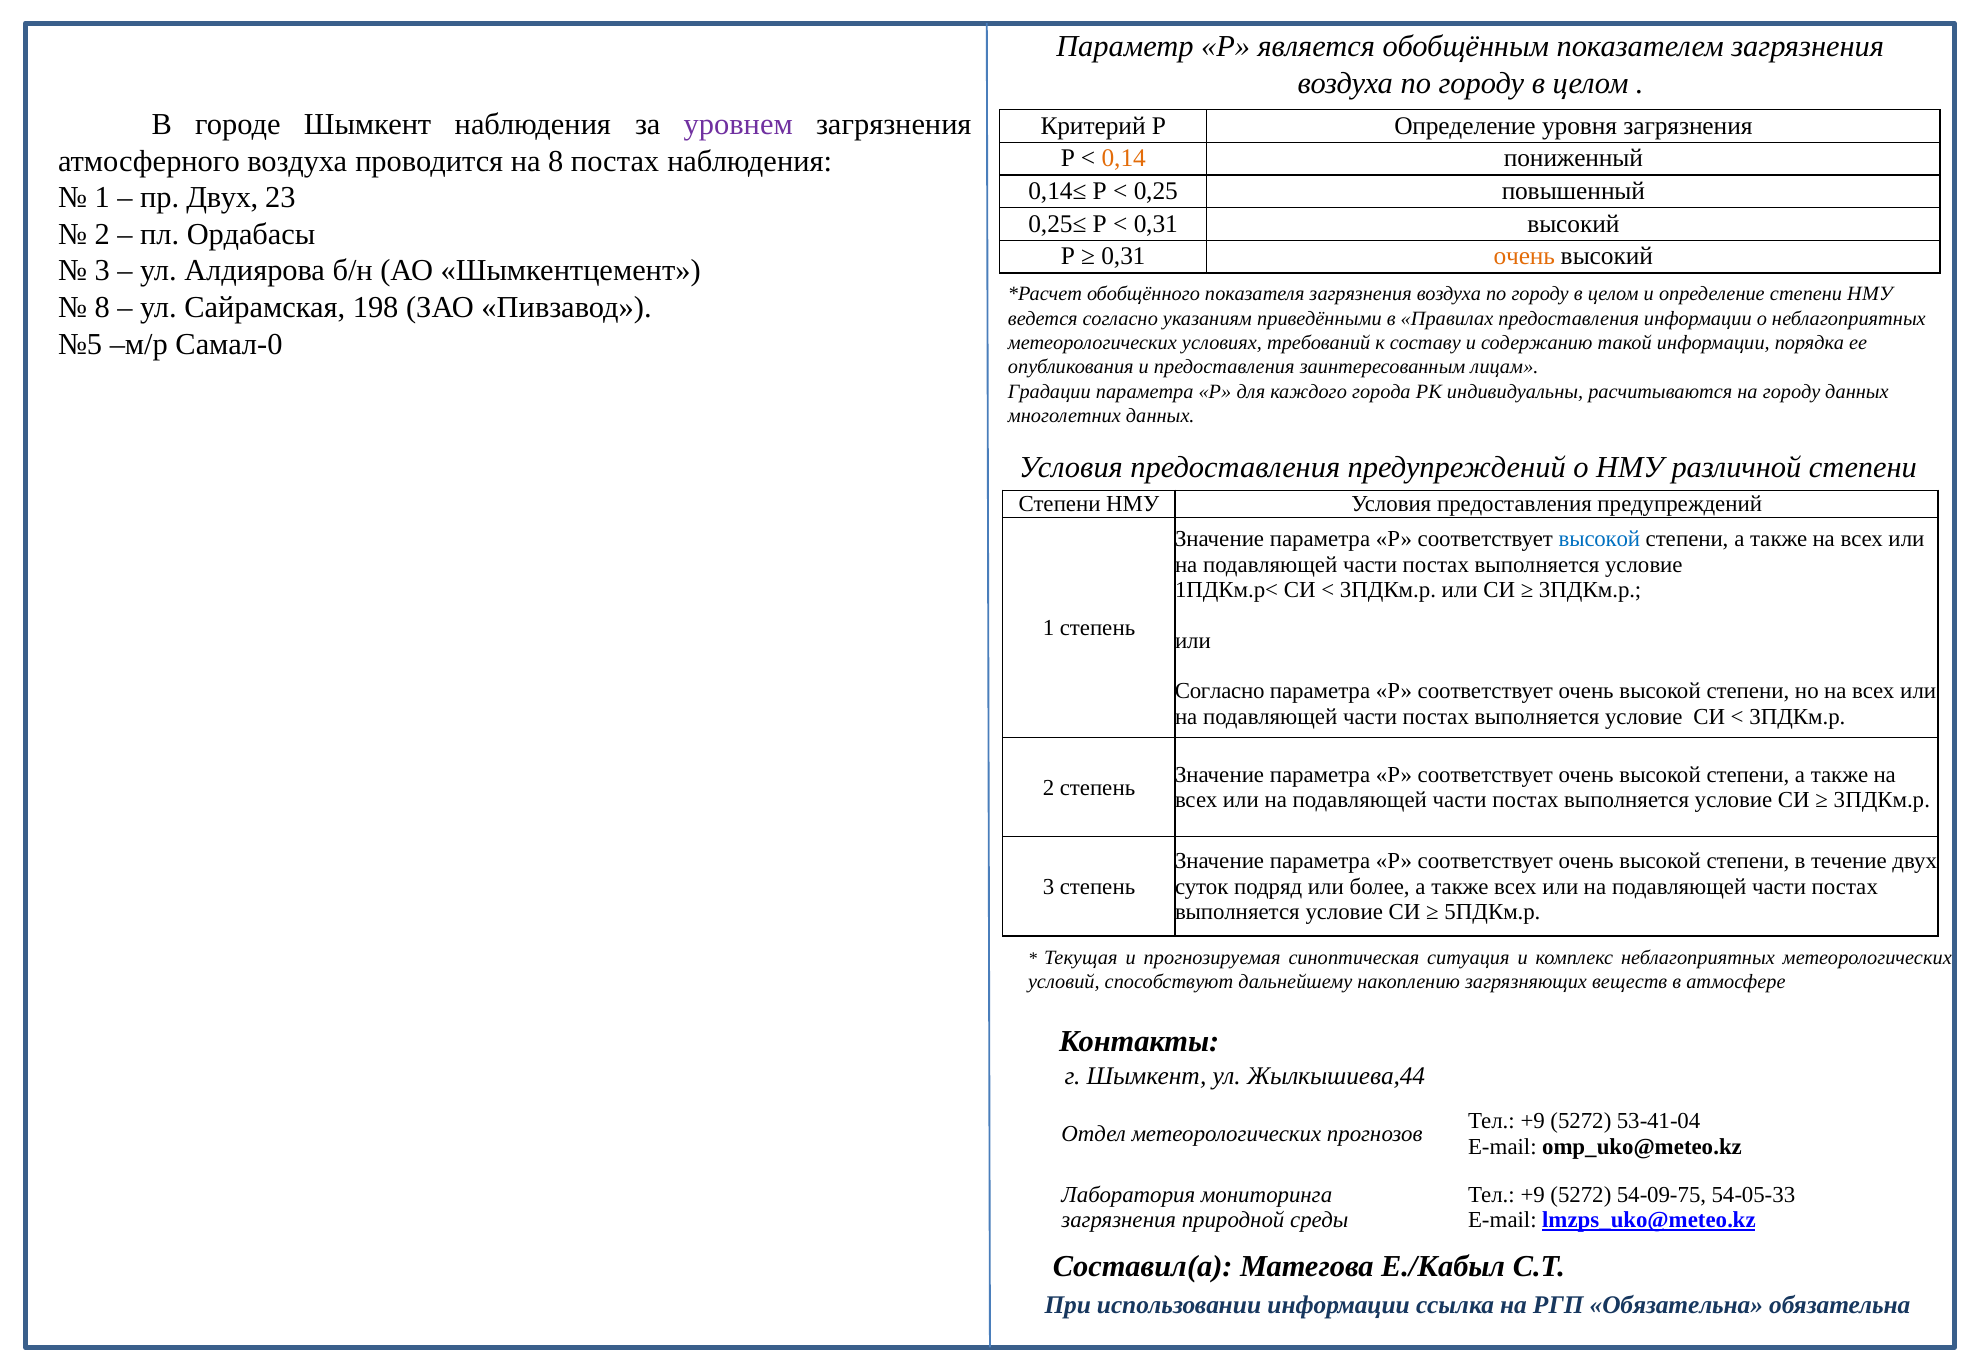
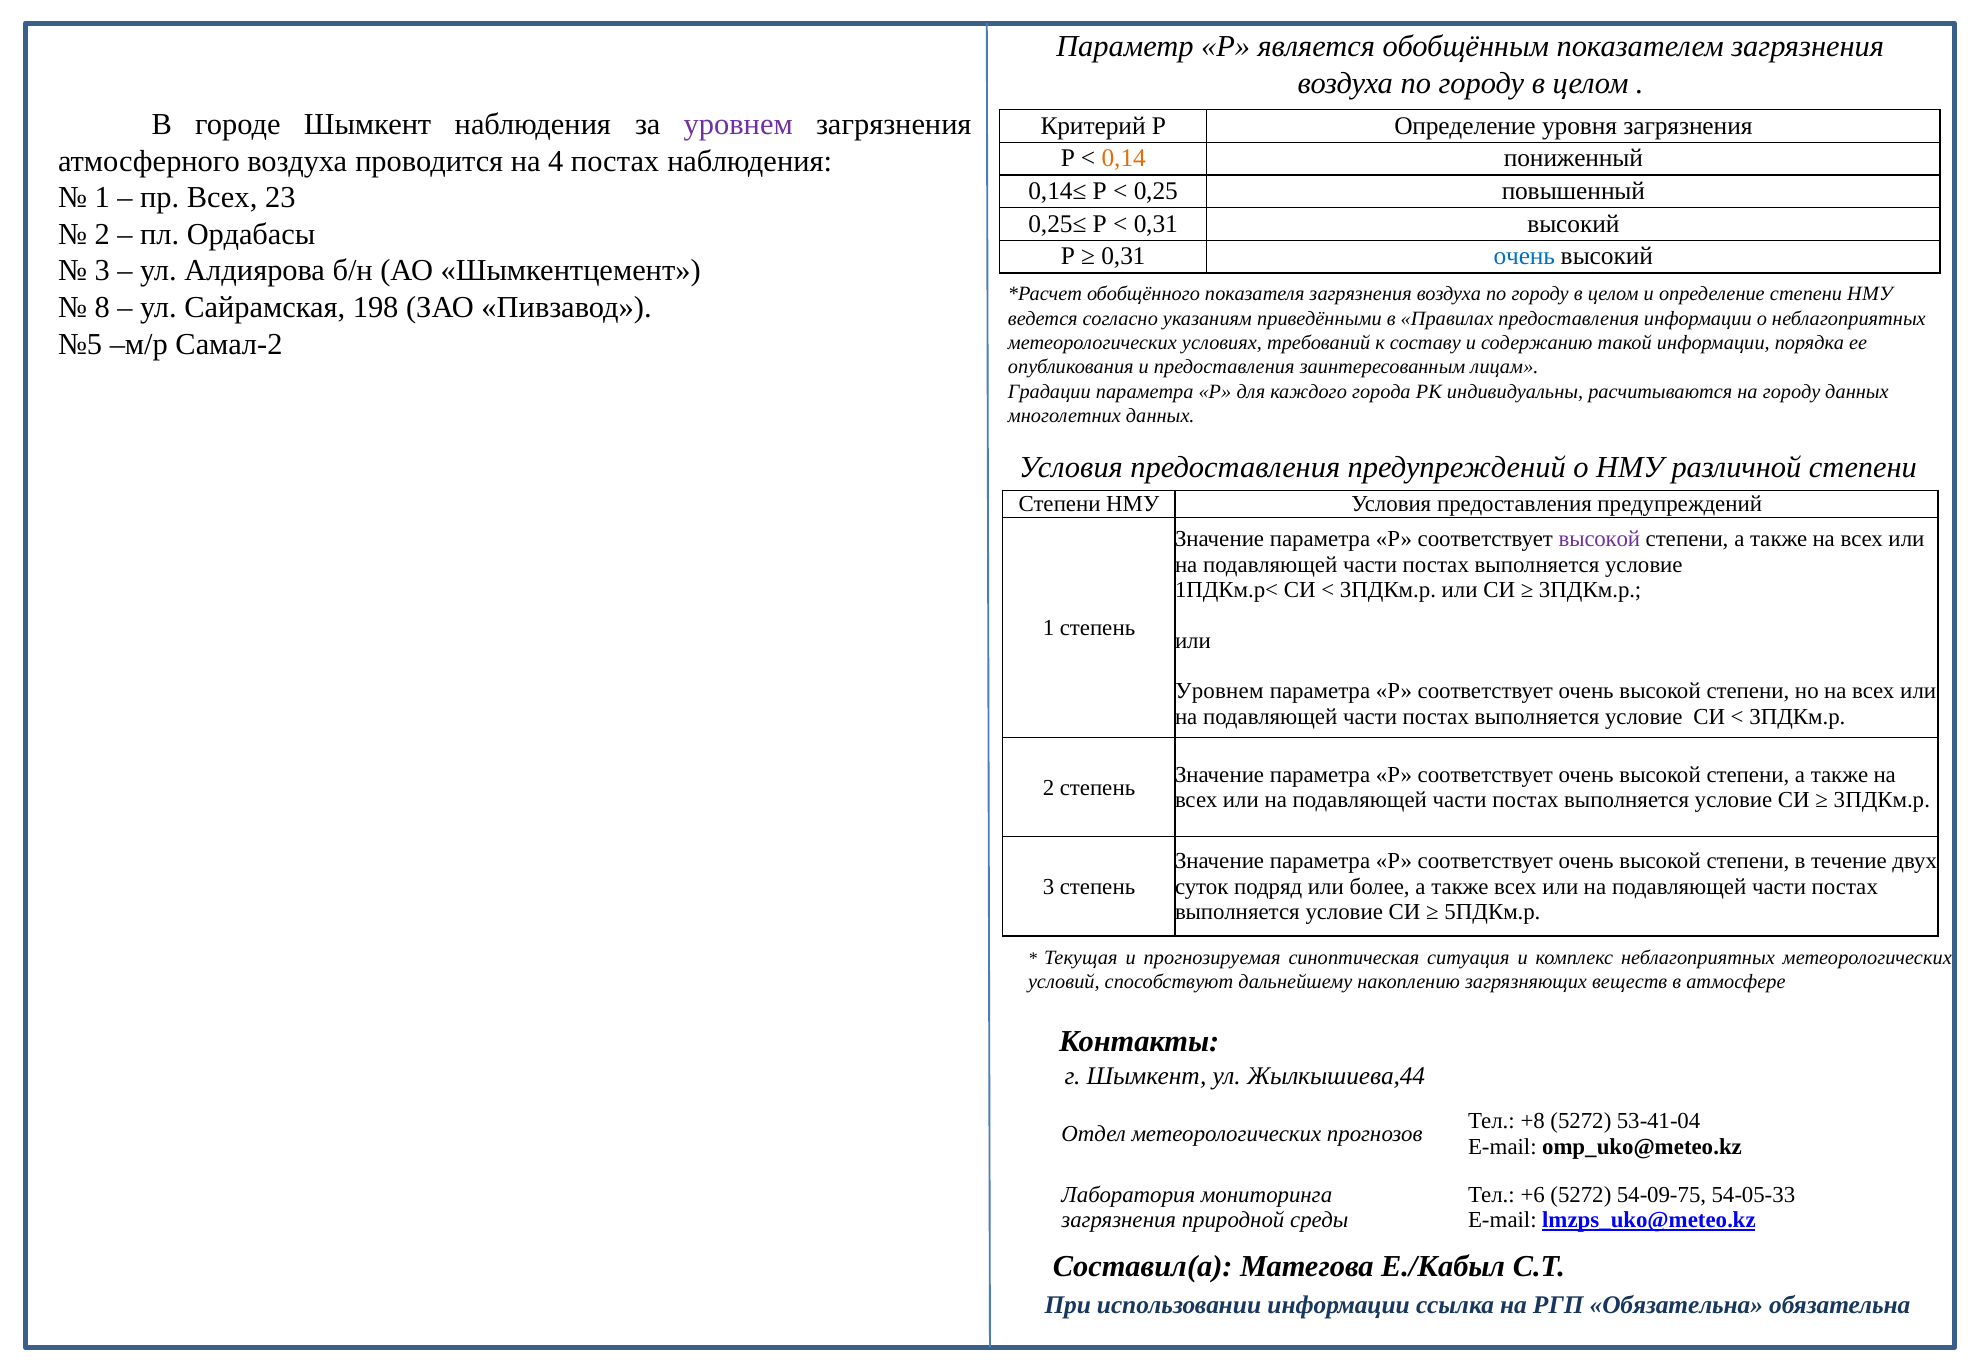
на 8: 8 -> 4
пр Двух: Двух -> Всех
очень at (1524, 256) colour: orange -> blue
Самал-0: Самал-0 -> Самал-2
высокой at (1599, 539) colour: blue -> purple
Согласно at (1220, 691): Согласно -> Уровнем
+9 at (1533, 1121): +9 -> +8
+9 at (1533, 1194): +9 -> +6
